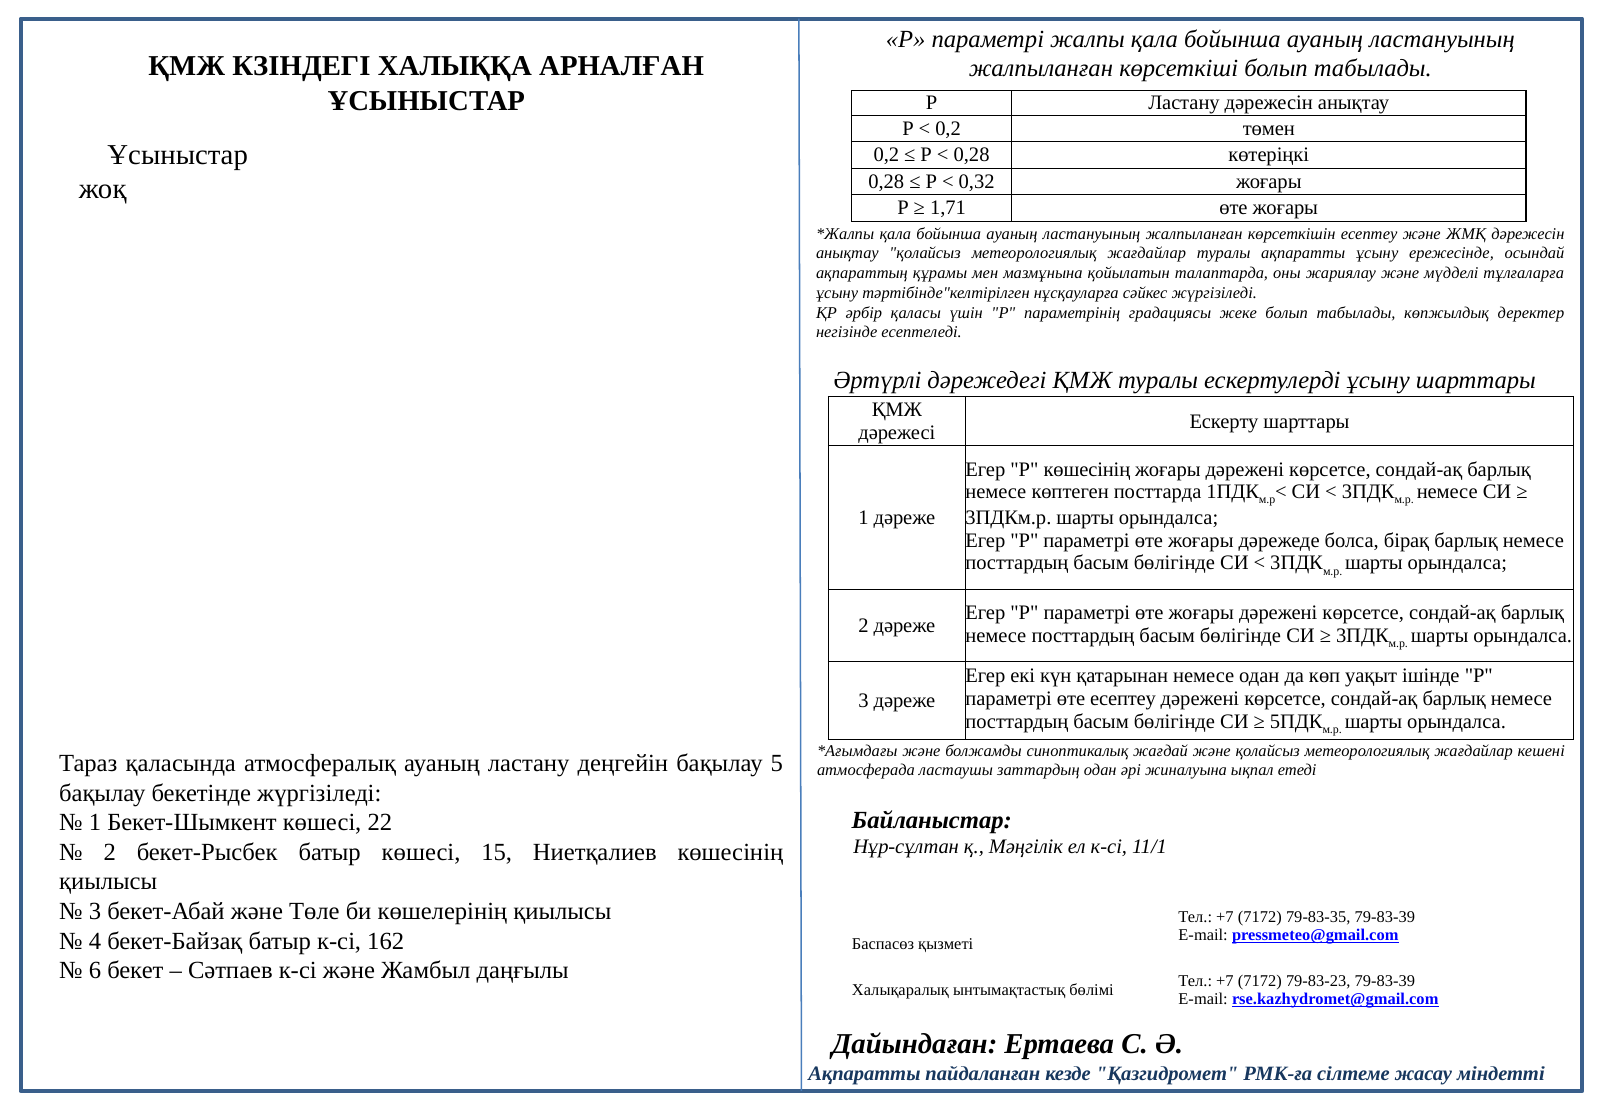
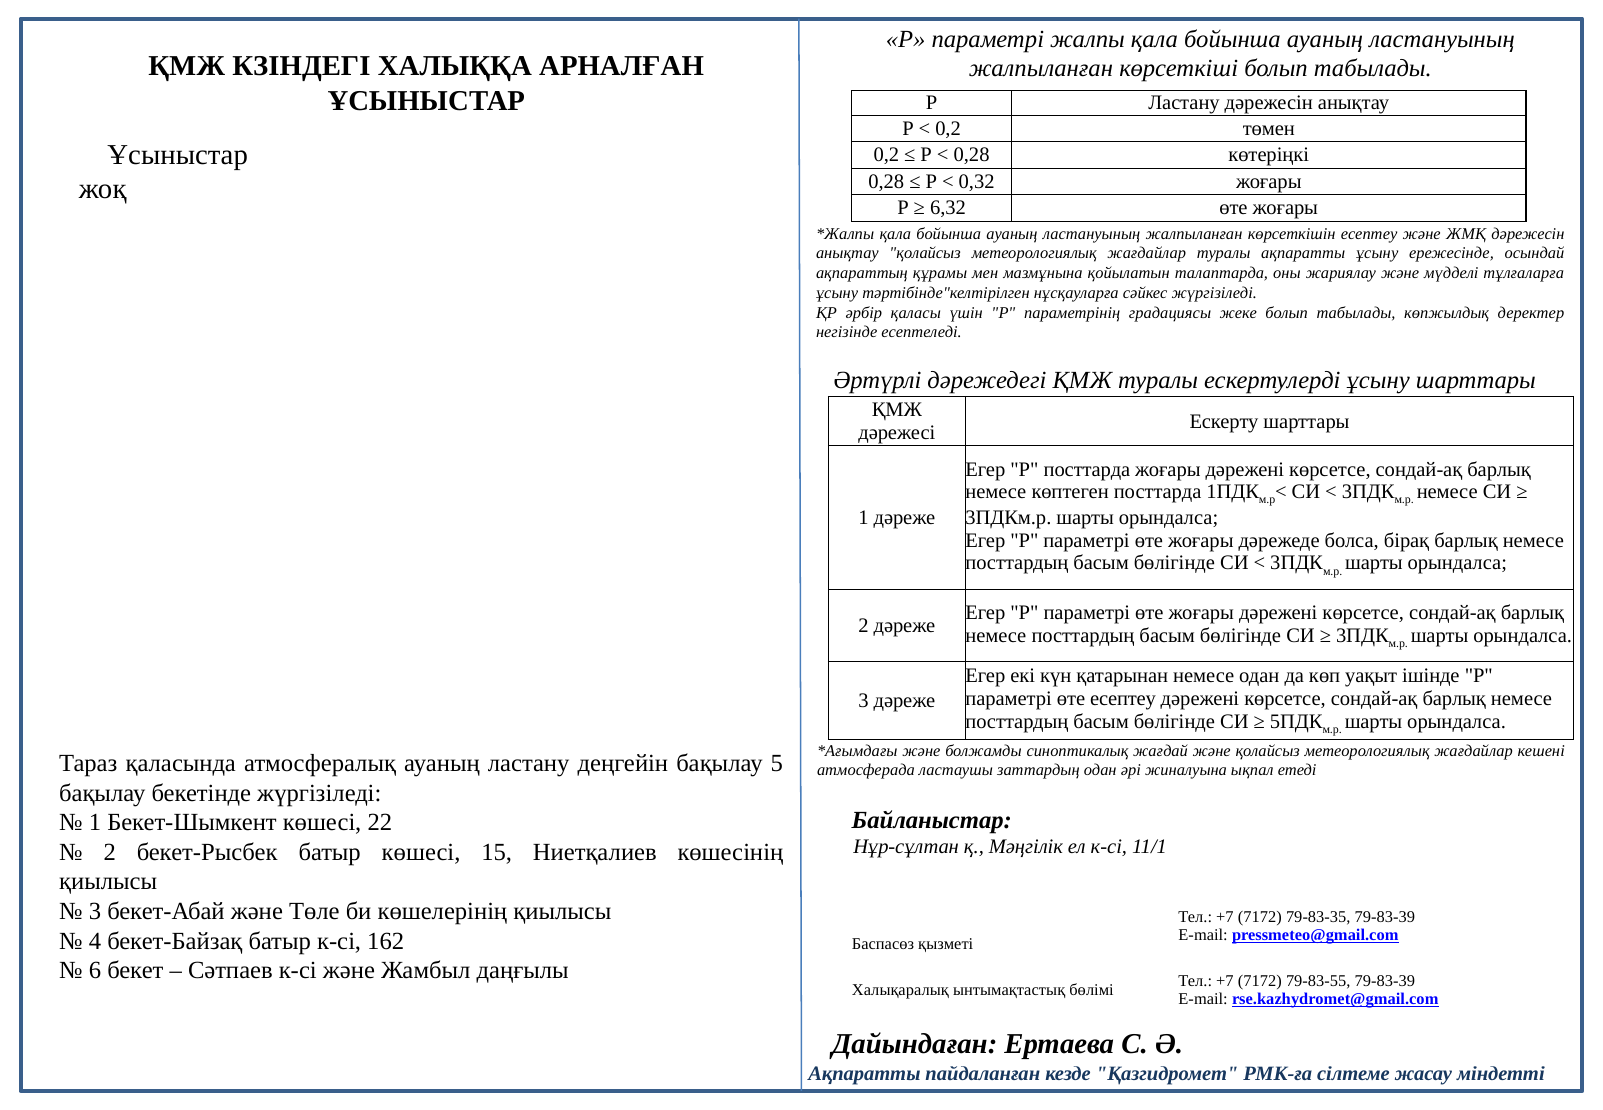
1,71: 1,71 -> 6,32
Р көшесінің: көшесінің -> посттарда
79-83-23: 79-83-23 -> 79-83-55
